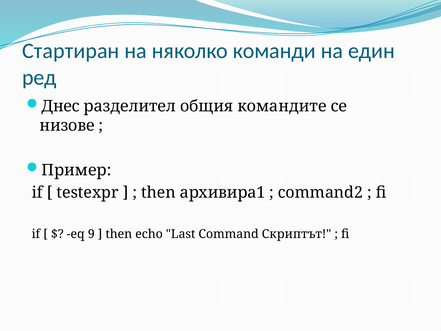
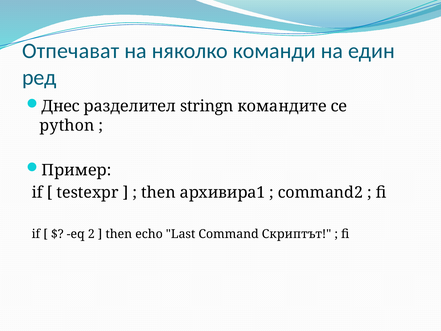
Стартиран: Стартиран -> Отпечават
общия: общия -> stringn
низове: низове -> python
9: 9 -> 2
